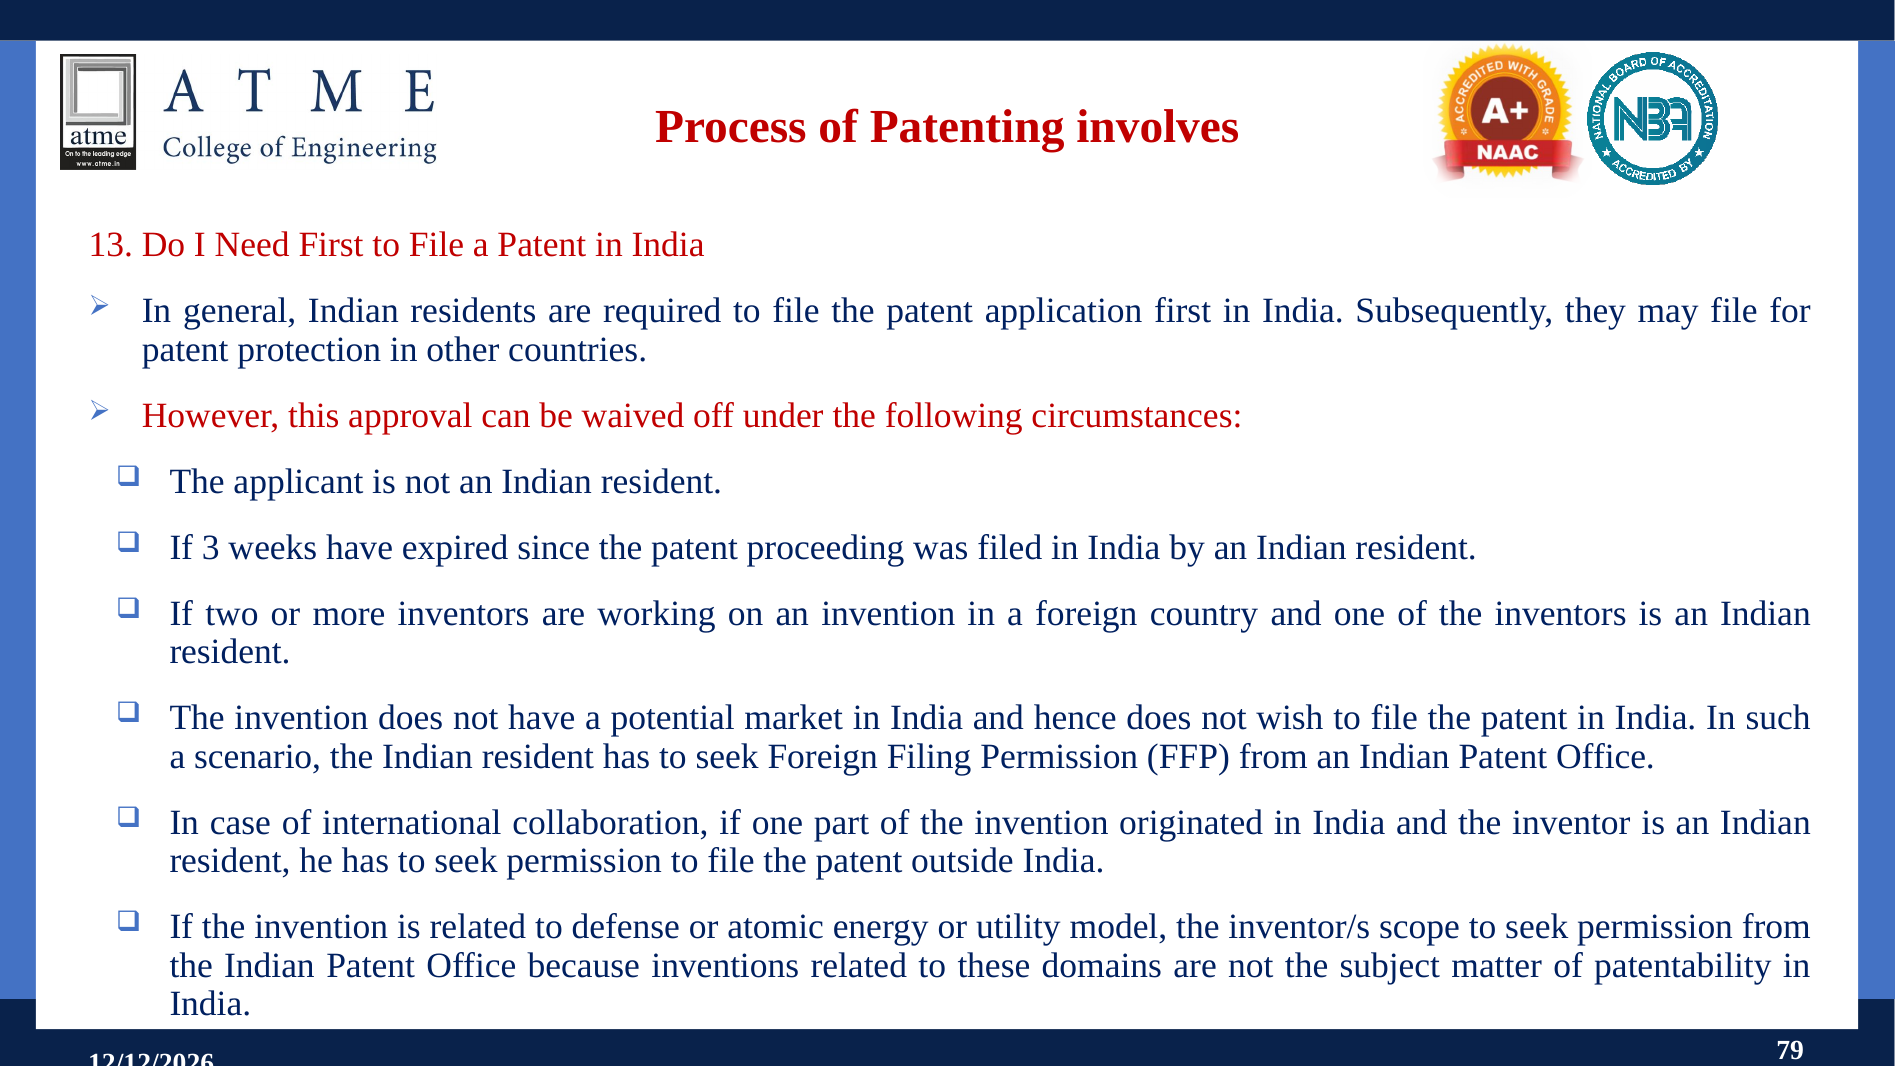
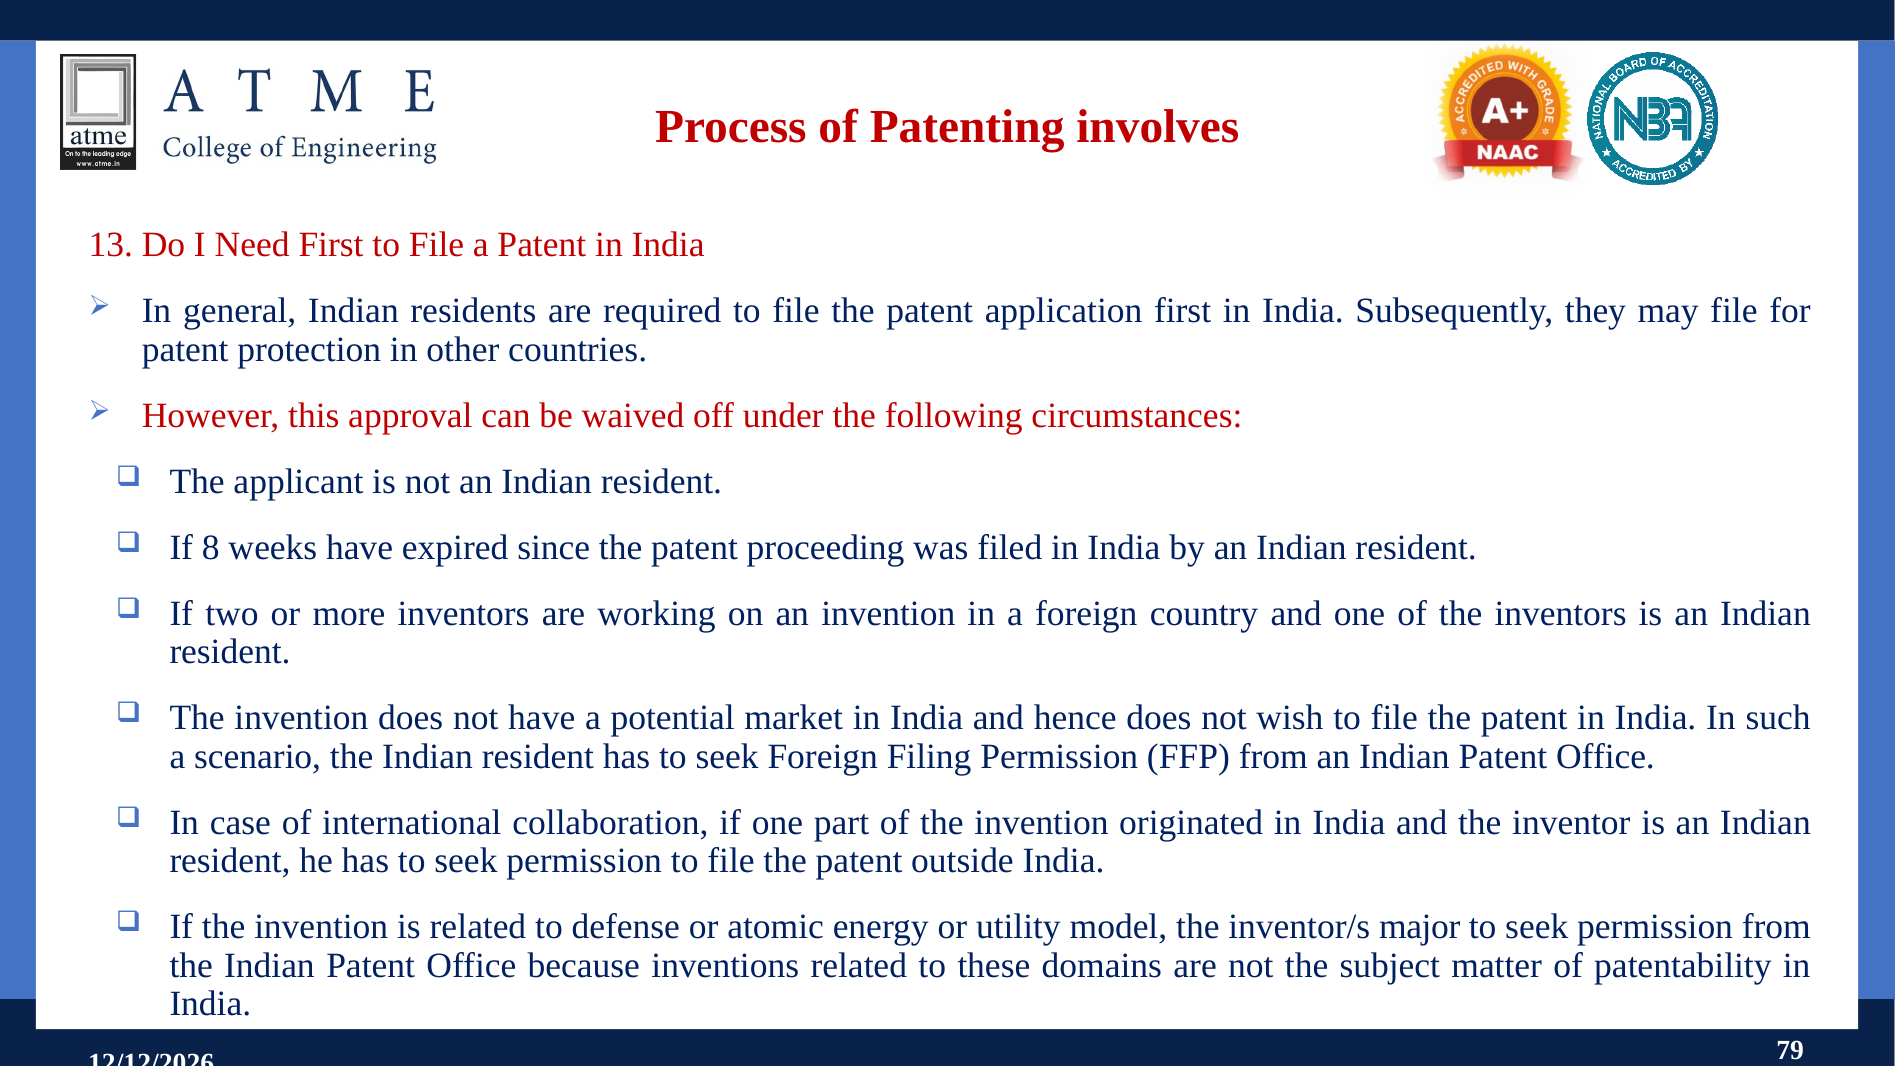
3: 3 -> 8
scope: scope -> major
